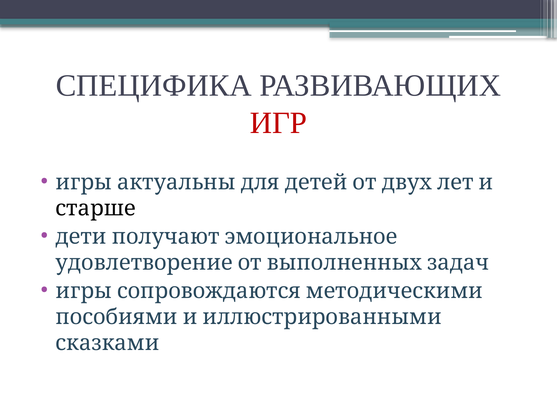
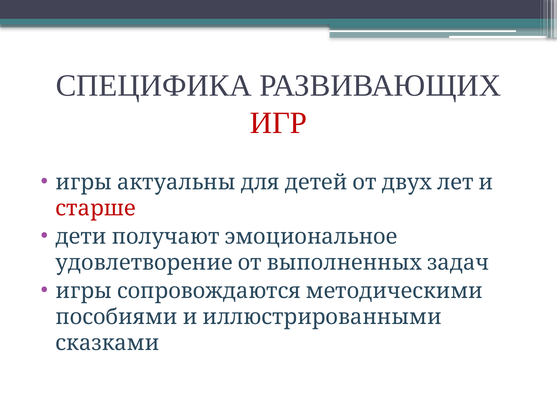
старше colour: black -> red
